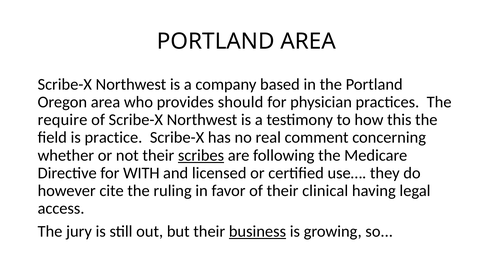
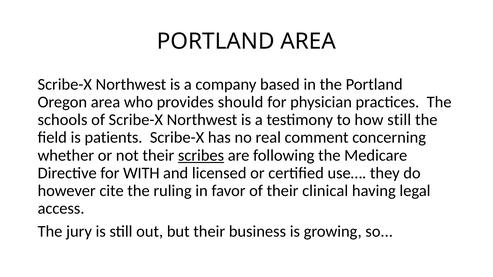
require: require -> schools
how this: this -> still
practice: practice -> patients
business underline: present -> none
